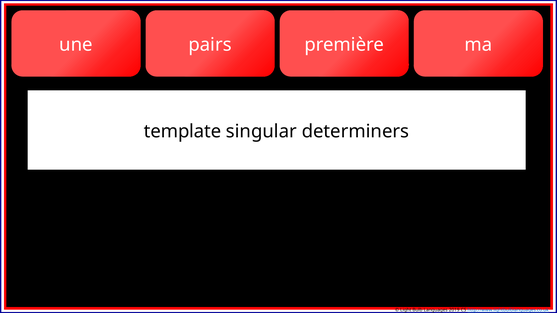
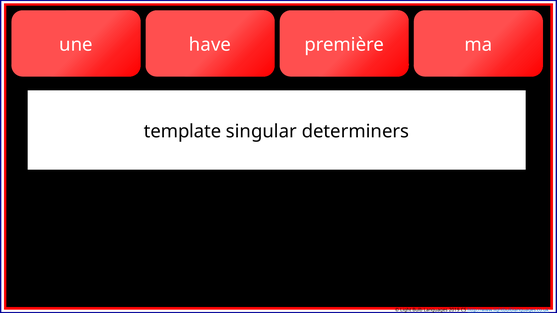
pairs: pairs -> have
